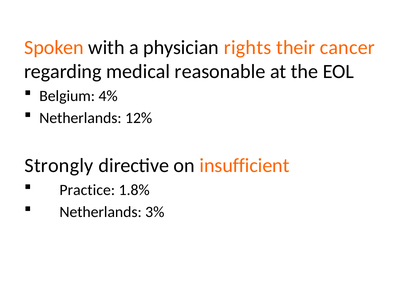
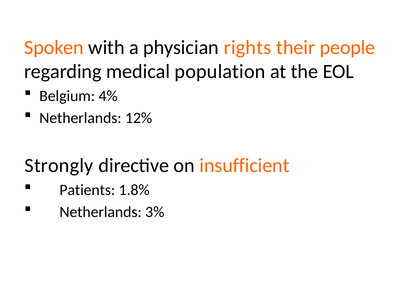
cancer: cancer -> people
reasonable: reasonable -> population
Practice: Practice -> Patients
